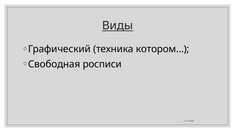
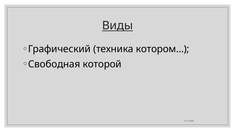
росписи: росписи -> которой
